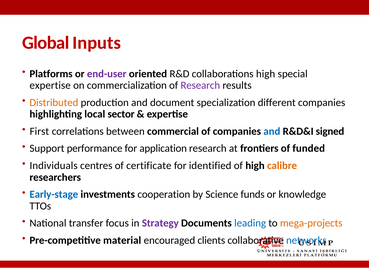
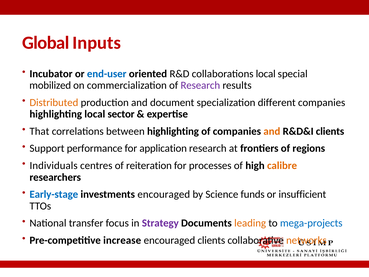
Platforms: Platforms -> Incubator
end-user colour: purple -> blue
collaborations high: high -> local
expertise at (50, 85): expertise -> mobilized
First: First -> That
between commercial: commercial -> highlighting
and at (272, 131) colour: blue -> orange
R&D&I signed: signed -> clients
funded: funded -> regions
certificate: certificate -> reiteration
identified: identified -> processes
investments cooperation: cooperation -> encouraged
knowledge: knowledge -> insufficient
leading colour: blue -> orange
mega-projects colour: orange -> blue
material: material -> increase
networks colour: blue -> orange
